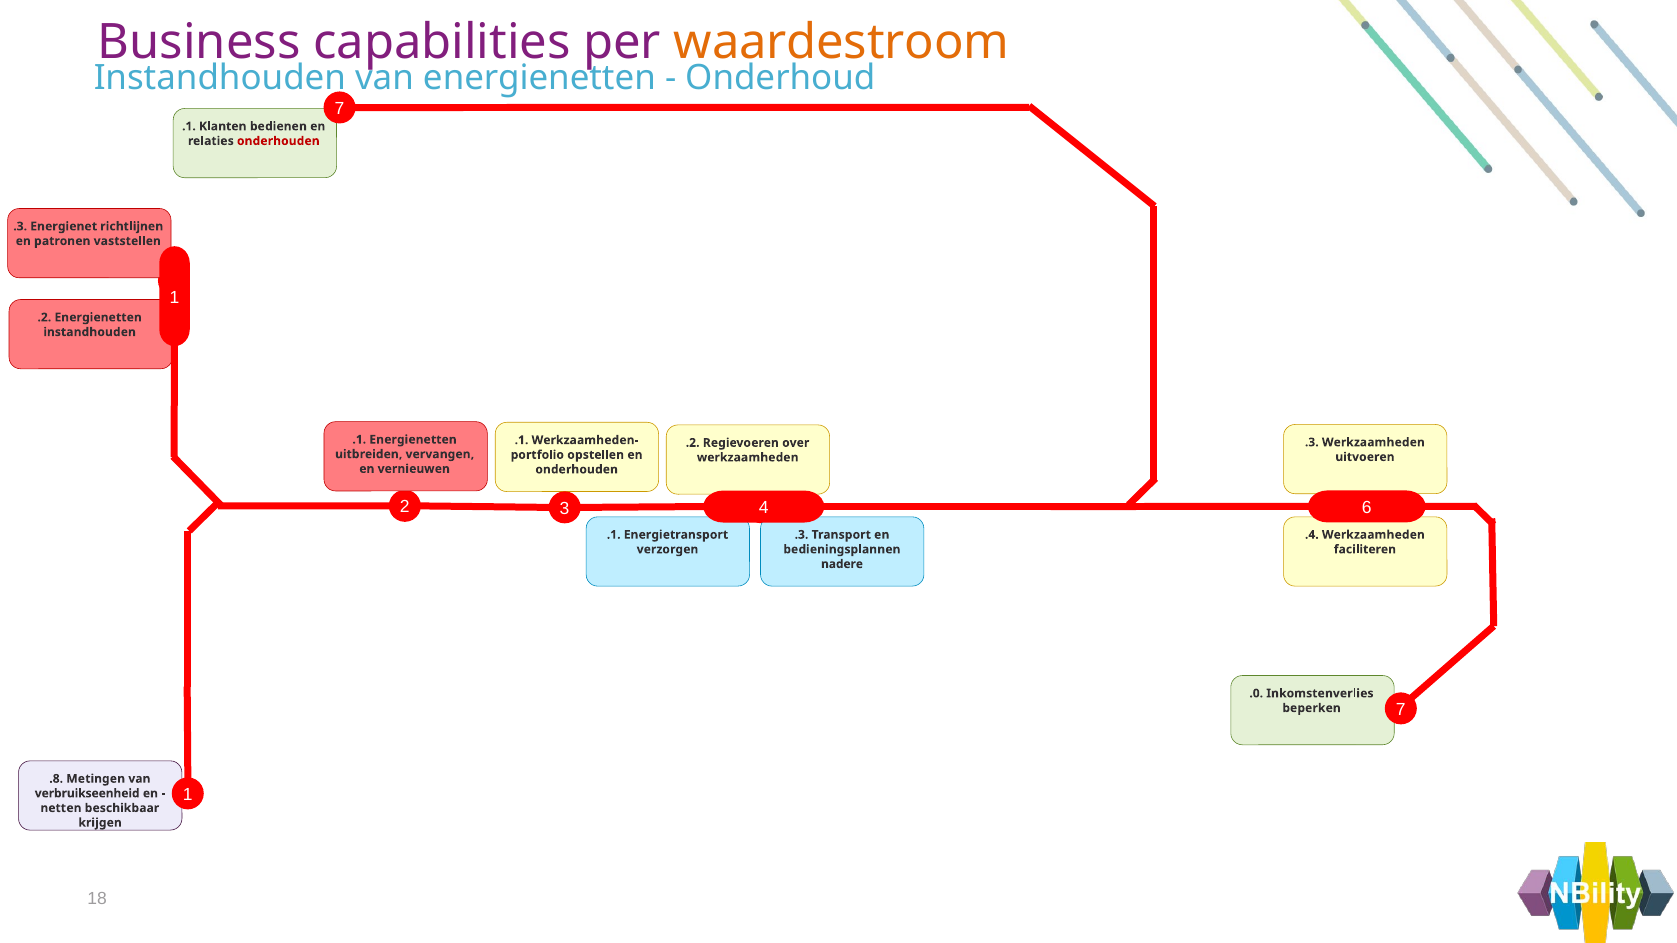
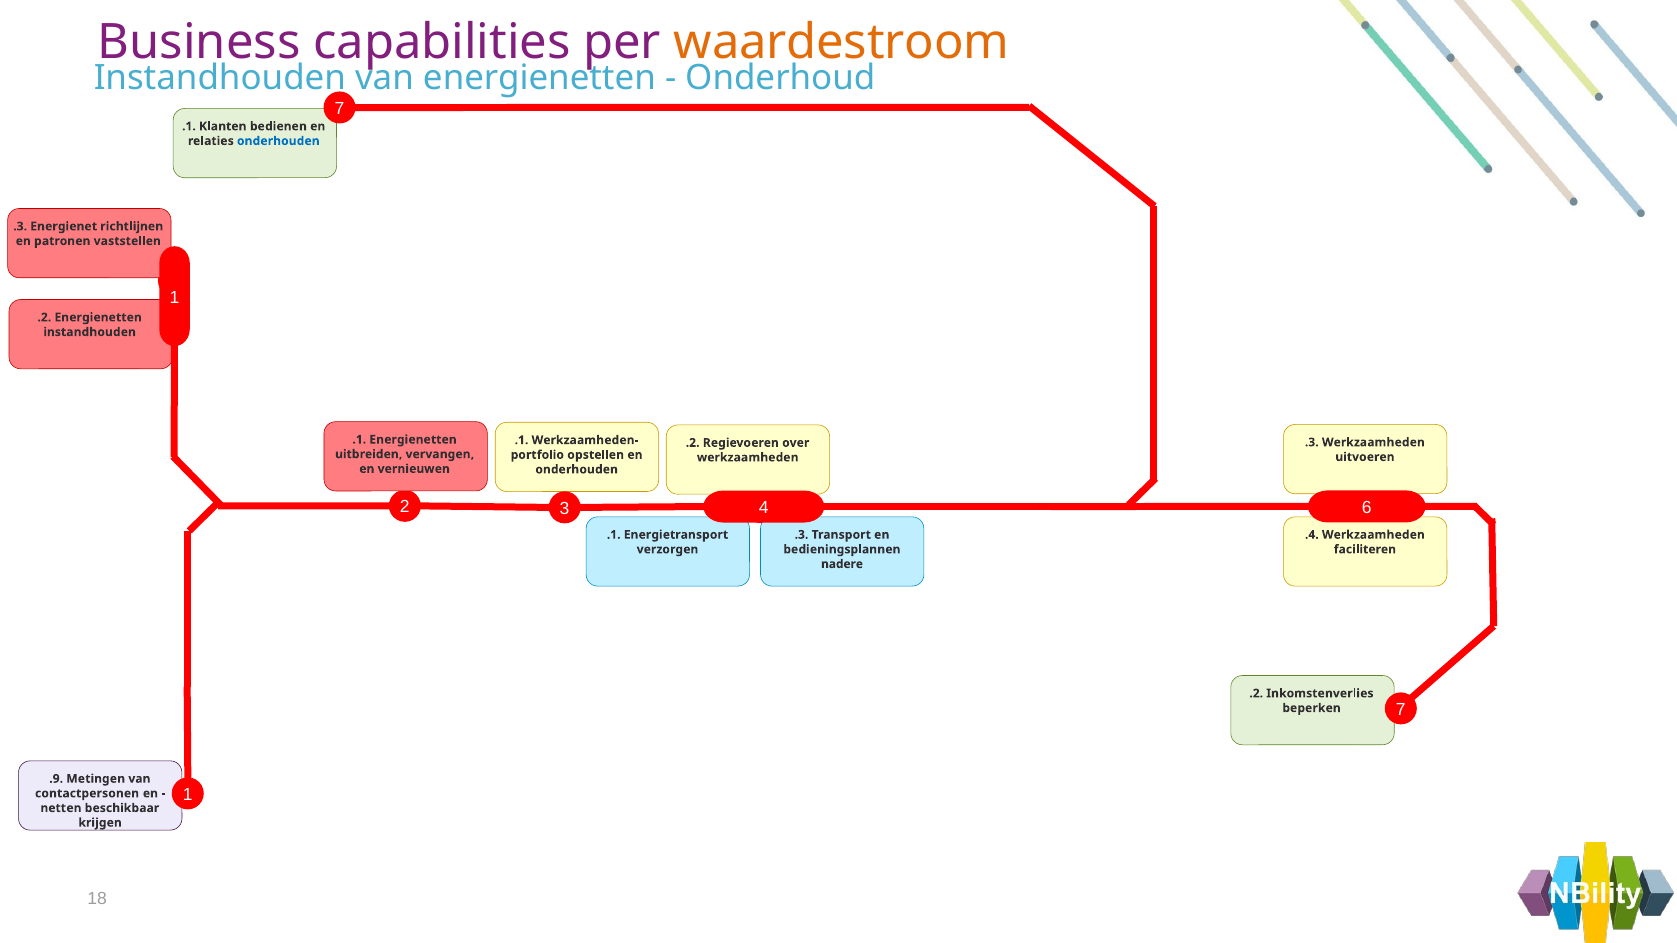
onderhouden at (278, 141) colour: red -> blue
.0 at (1256, 694): .0 -> .2
.8: .8 -> .9
verbruikseenheid: verbruikseenheid -> contactpersonen
